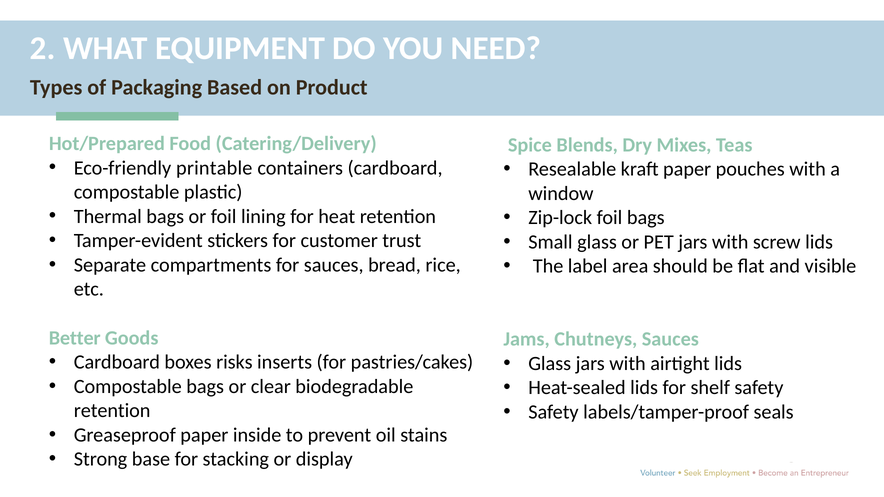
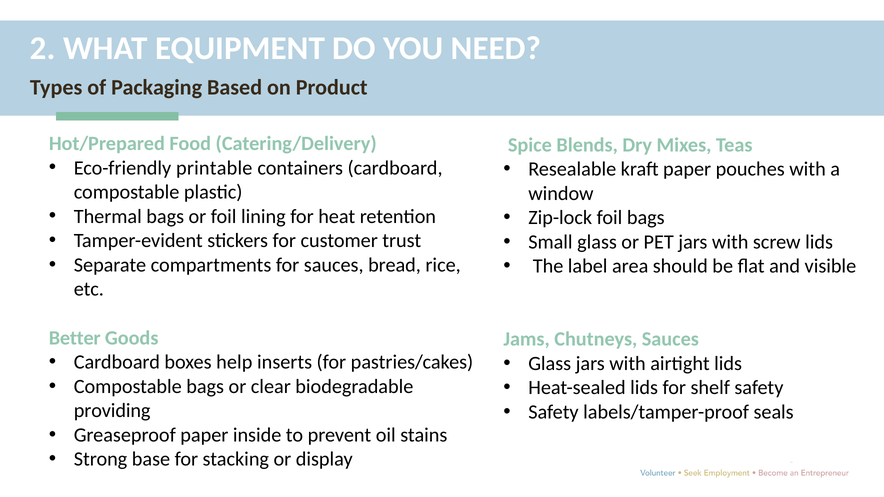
risks: risks -> help
retention at (112, 411): retention -> providing
